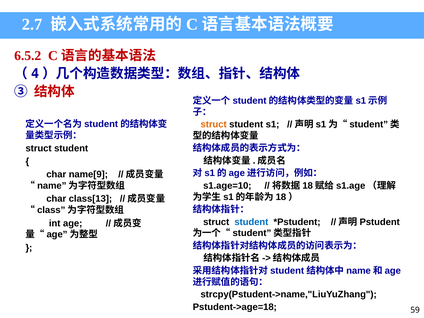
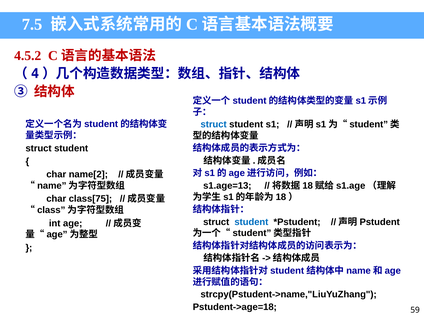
2.7: 2.7 -> 7.5
6.5.2: 6.5.2 -> 4.5.2
struct at (214, 124) colour: orange -> blue
name[9: name[9 -> name[2
s1.age=10: s1.age=10 -> s1.age=13
class[13: class[13 -> class[75
